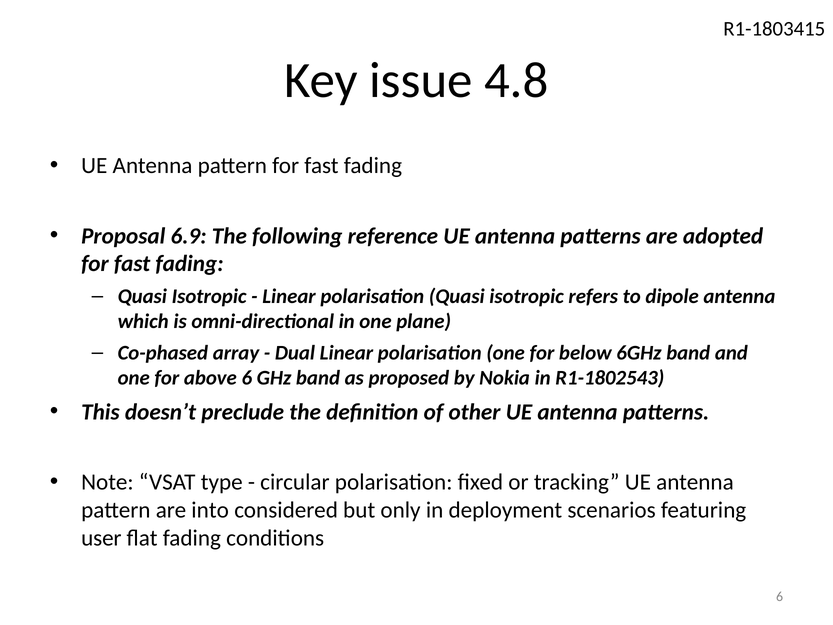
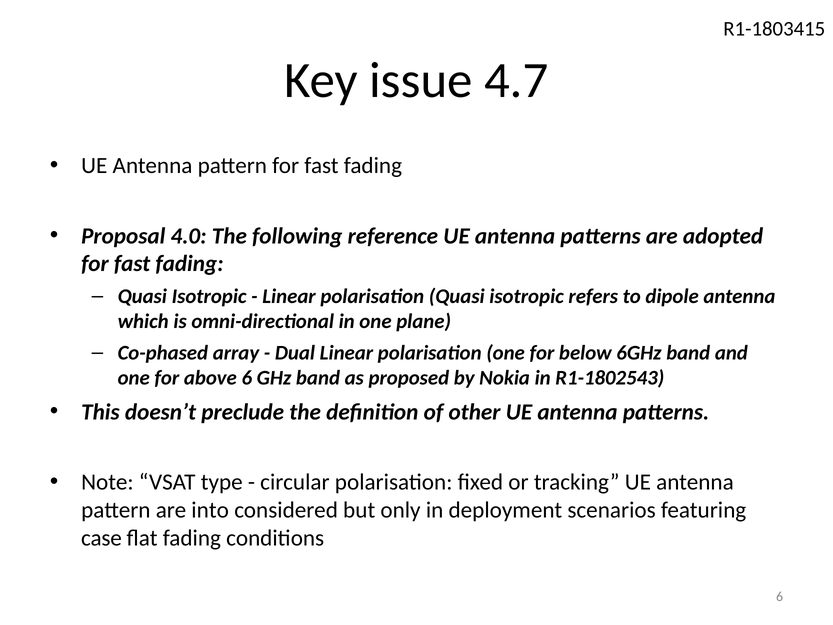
4.8: 4.8 -> 4.7
6.9: 6.9 -> 4.0
user: user -> case
